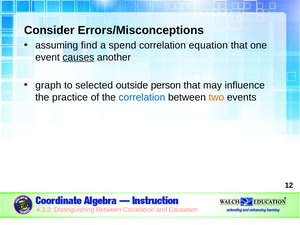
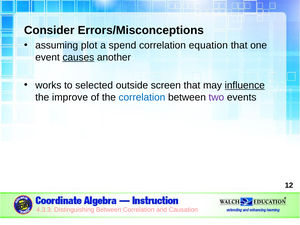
find: find -> plot
graph: graph -> works
person: person -> screen
influence underline: none -> present
practice: practice -> improve
two colour: orange -> purple
